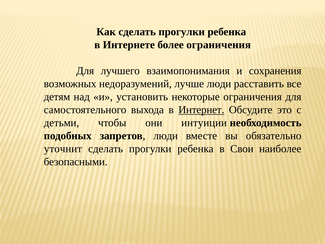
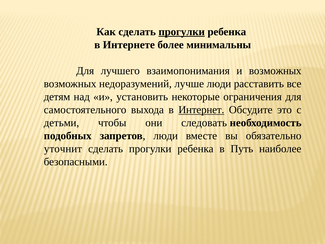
прогулки at (182, 32) underline: none -> present
более ограничения: ограничения -> минимальны
и сохранения: сохранения -> возможных
интуиции: интуиции -> следовать
Свои: Свои -> Путь
